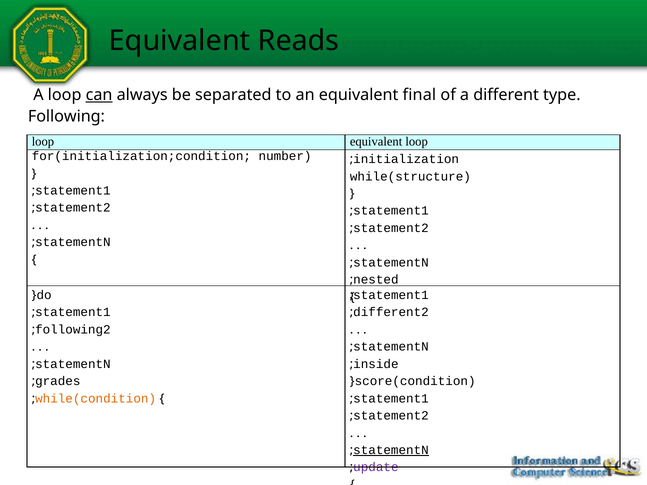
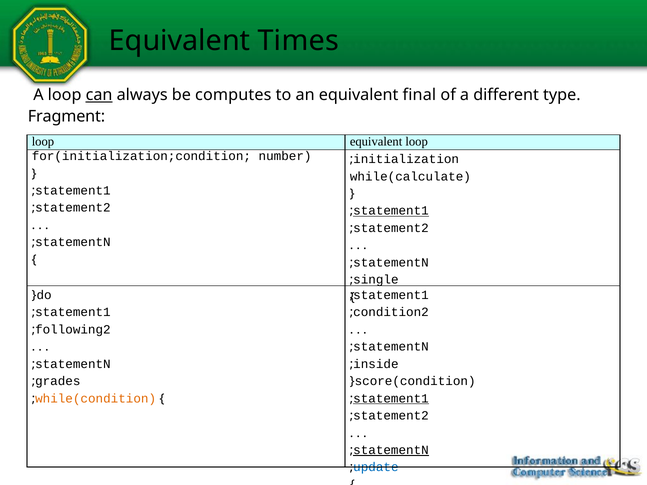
Reads: Reads -> Times
separated: separated -> computes
Following: Following -> Fragment
while(structure: while(structure -> while(calculate
statement1 at (391, 211) underline: none -> present
nested: nested -> single
different2: different2 -> condition2
statement1 at (391, 399) underline: none -> present
update colour: purple -> blue
